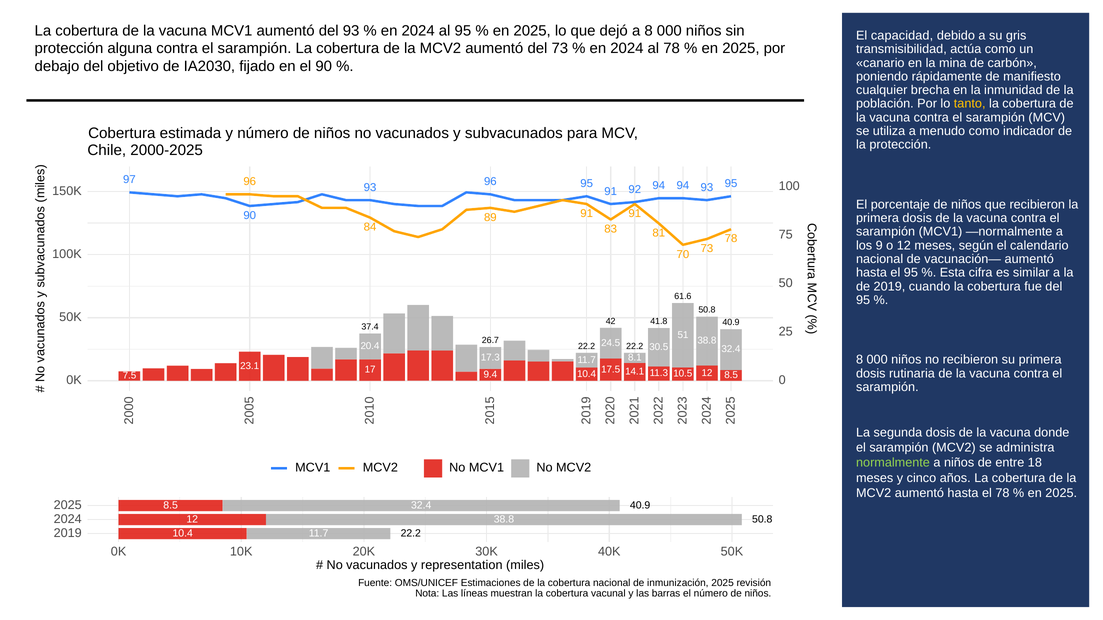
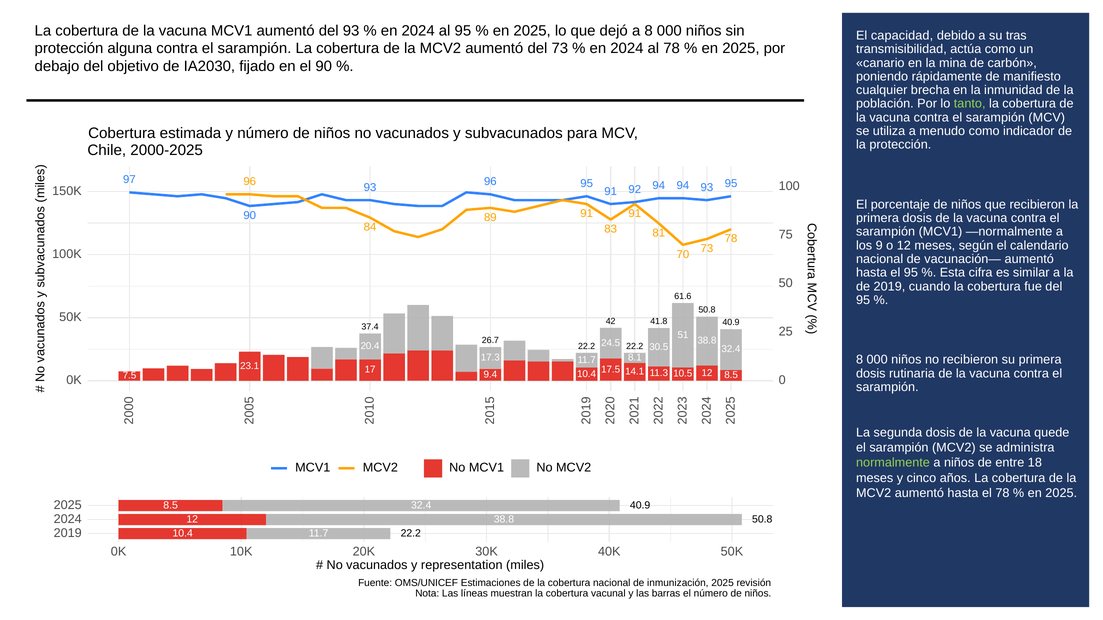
gris: gris -> tras
tanto colour: yellow -> light green
donde: donde -> quede
